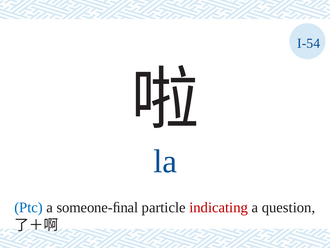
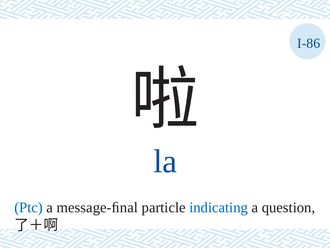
I-54: I-54 -> I-86
someone-ﬁnal: someone-ﬁnal -> message-ﬁnal
indicating colour: red -> blue
